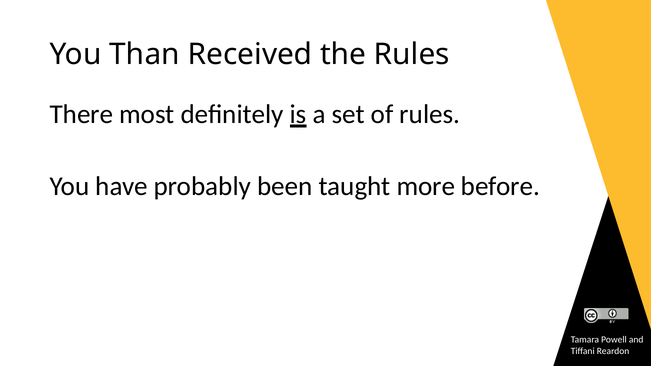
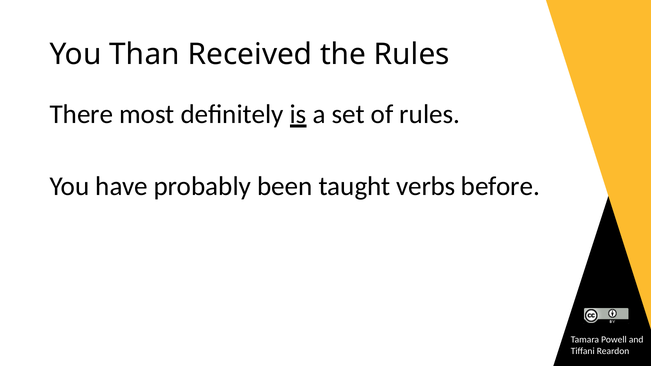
more: more -> verbs
